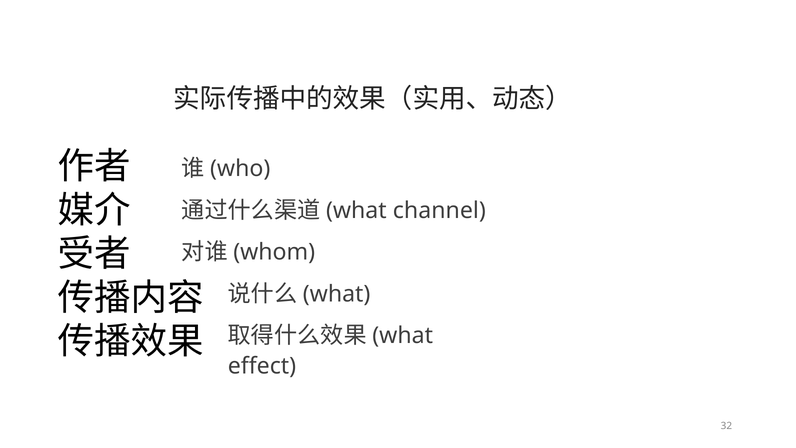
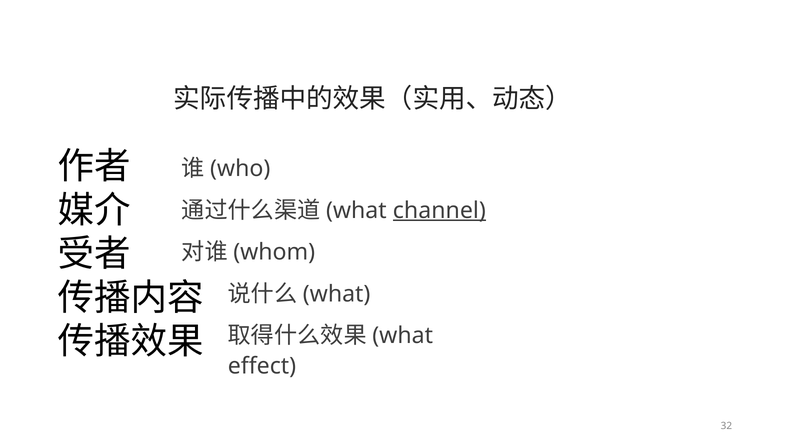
channel underline: none -> present
